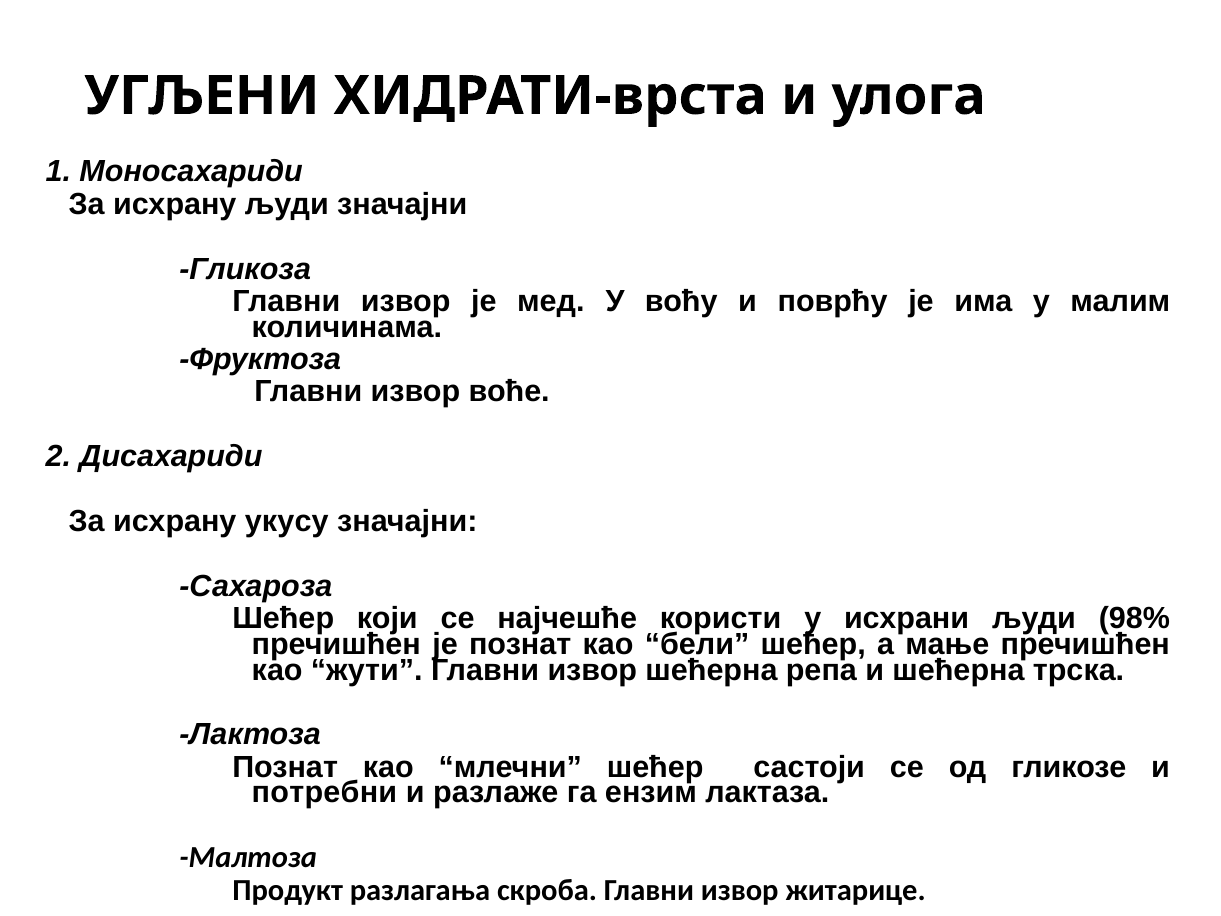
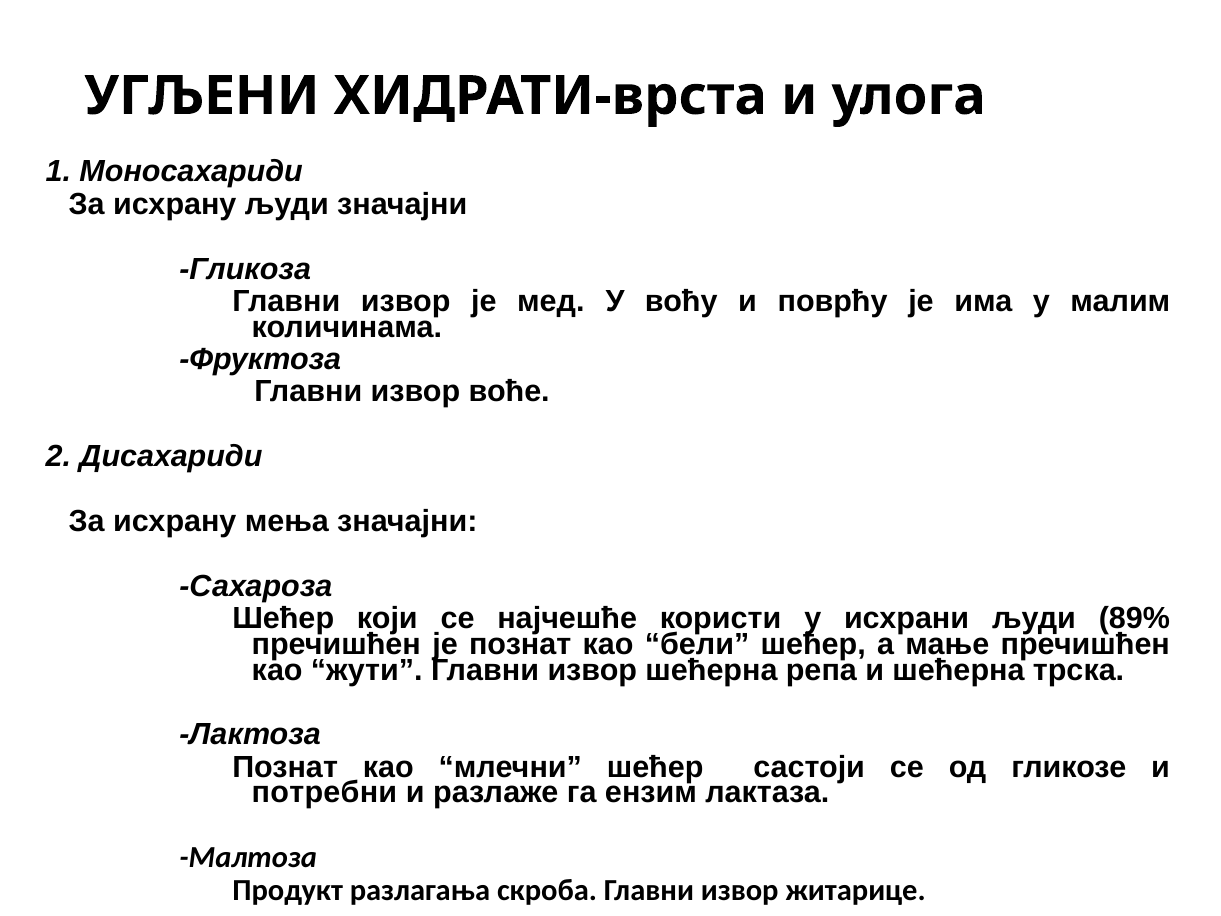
укусу: укусу -> мења
98%: 98% -> 89%
